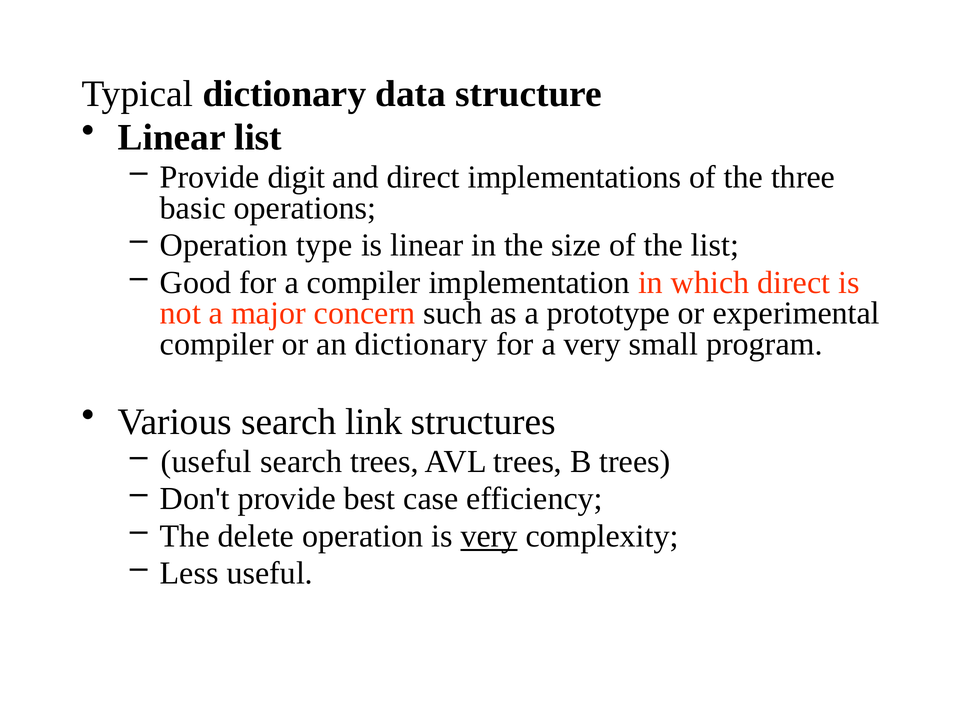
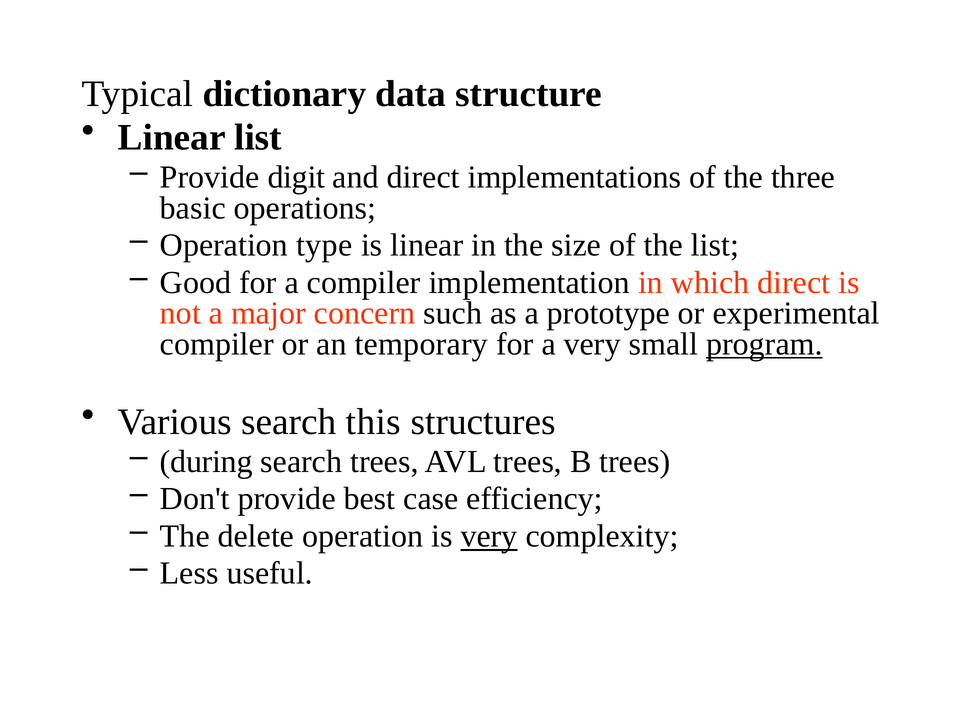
an dictionary: dictionary -> temporary
program underline: none -> present
link: link -> this
useful at (206, 462): useful -> during
